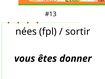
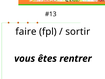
nées: nées -> faire
donner: donner -> rentrer
